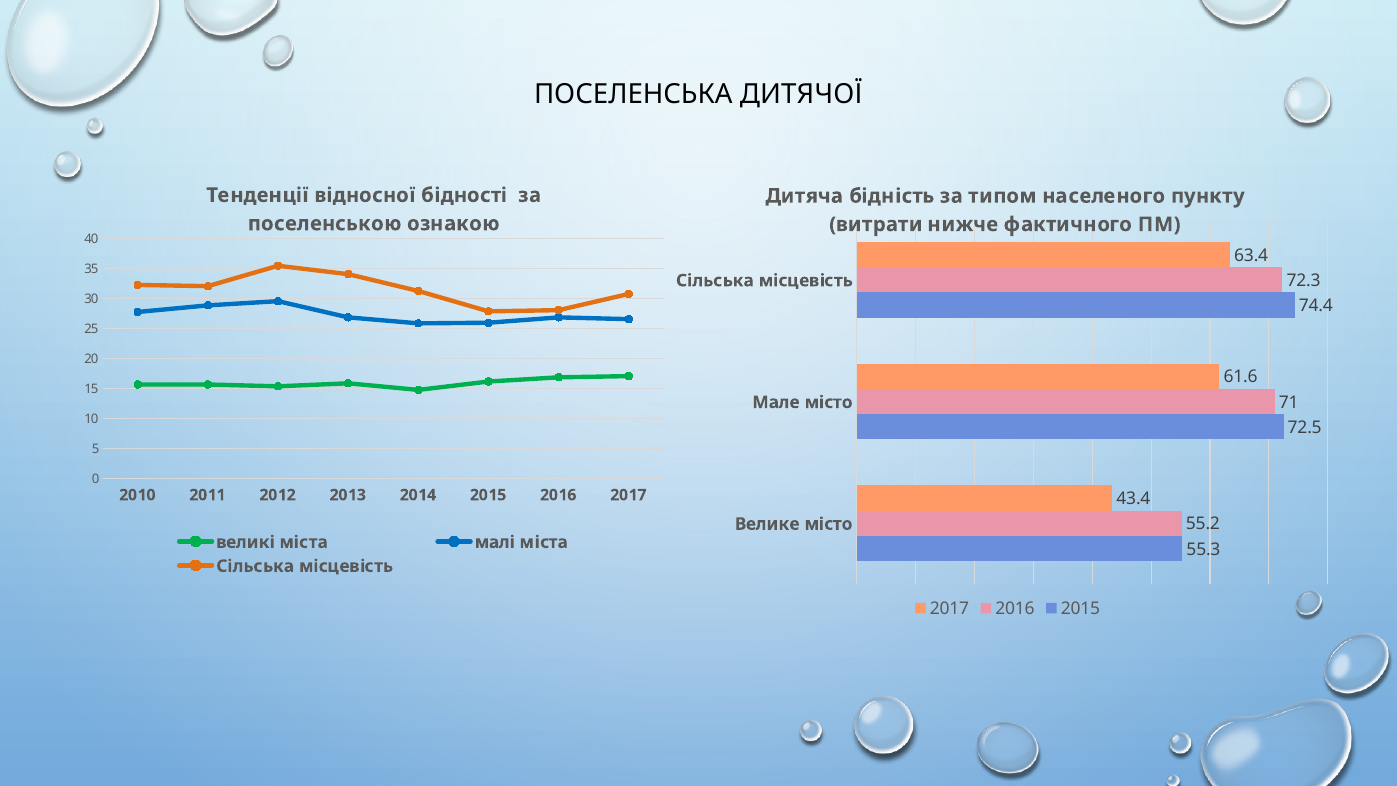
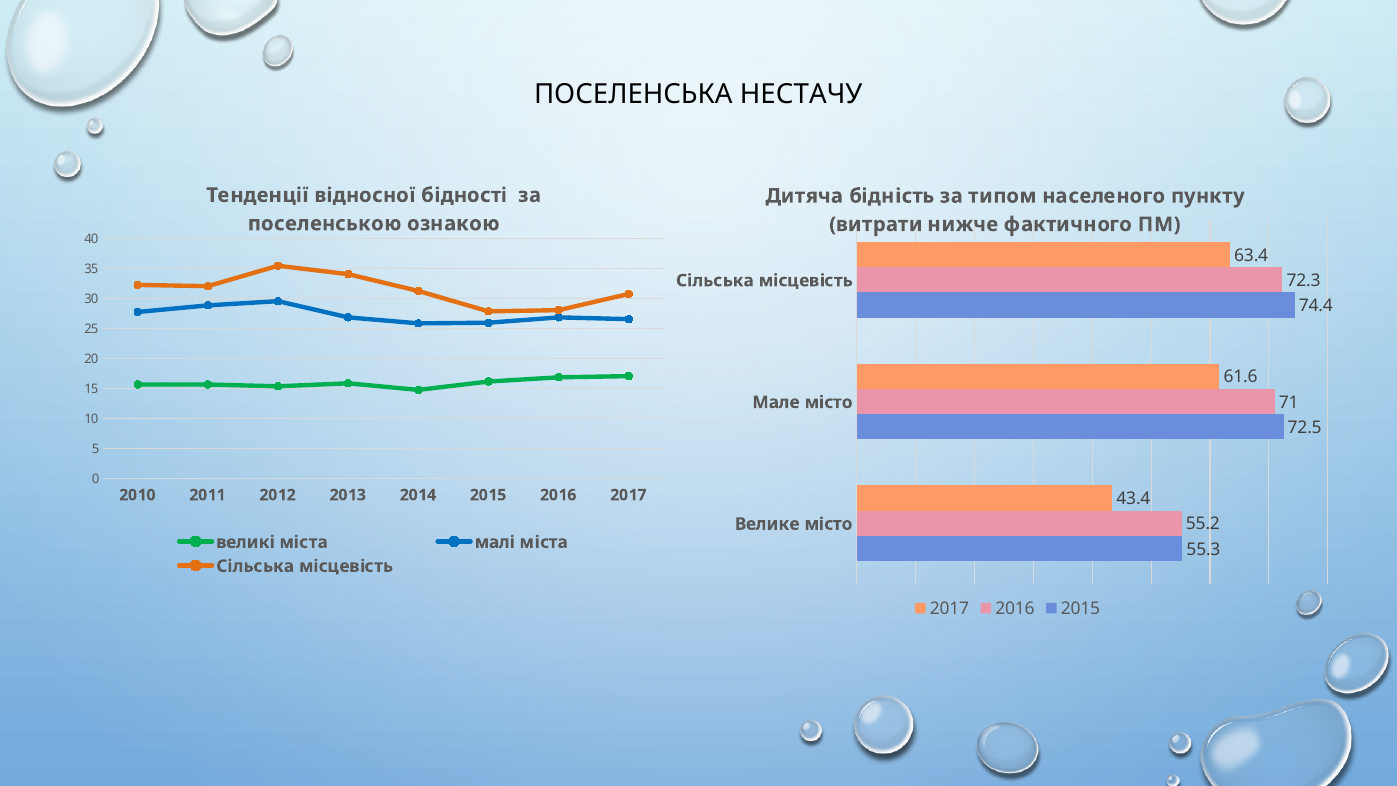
ДИТЯЧОЇ: ДИТЯЧОЇ -> НЕСТАЧУ
